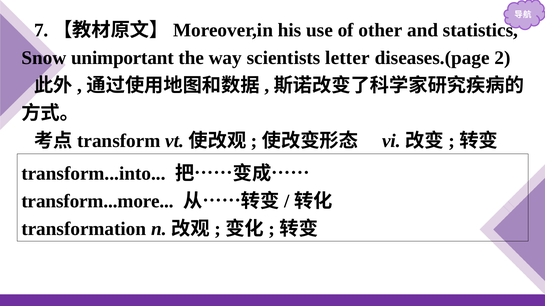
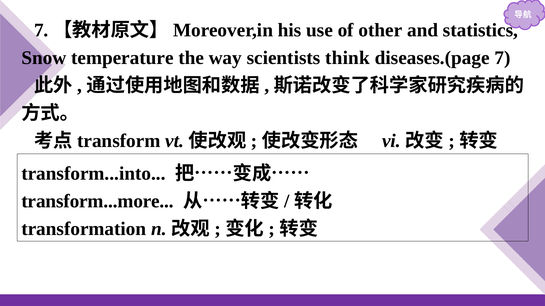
unimportant: unimportant -> temperature
letter: letter -> think
diseases.(page 2: 2 -> 7
